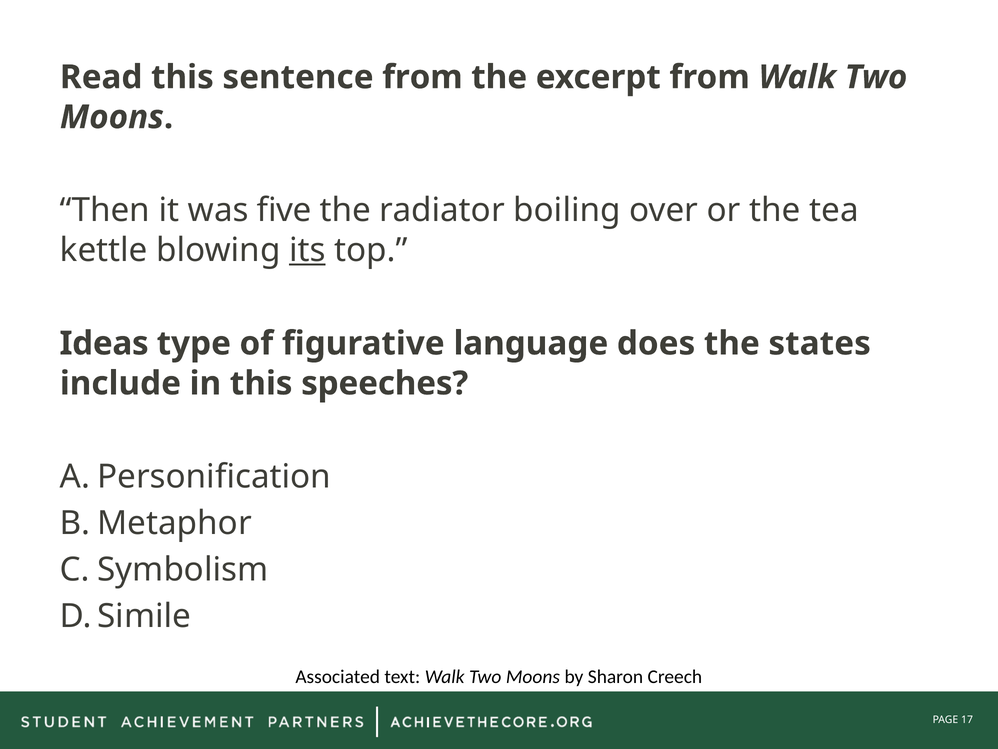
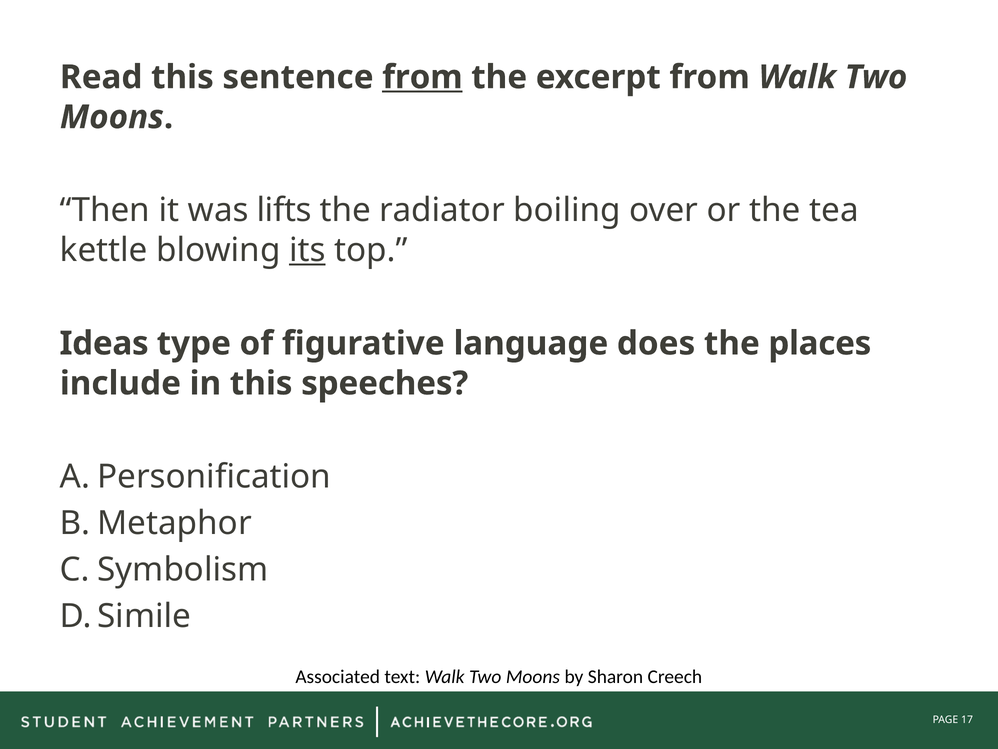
from at (422, 77) underline: none -> present
five: five -> lifts
states: states -> places
